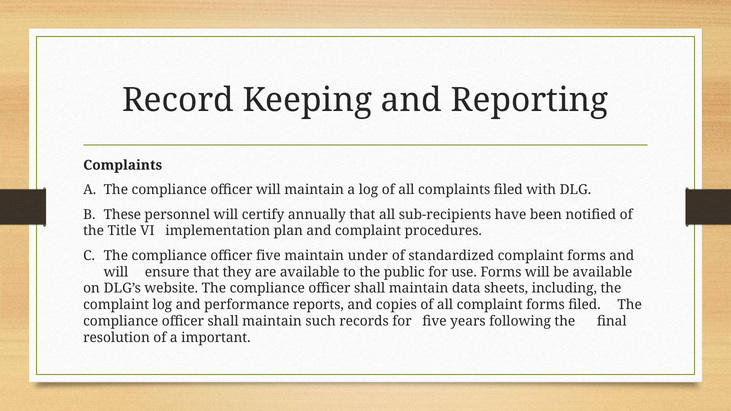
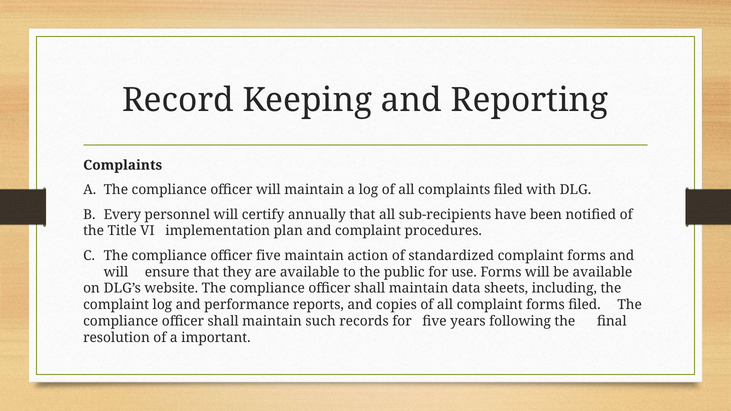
These: These -> Every
under: under -> action
